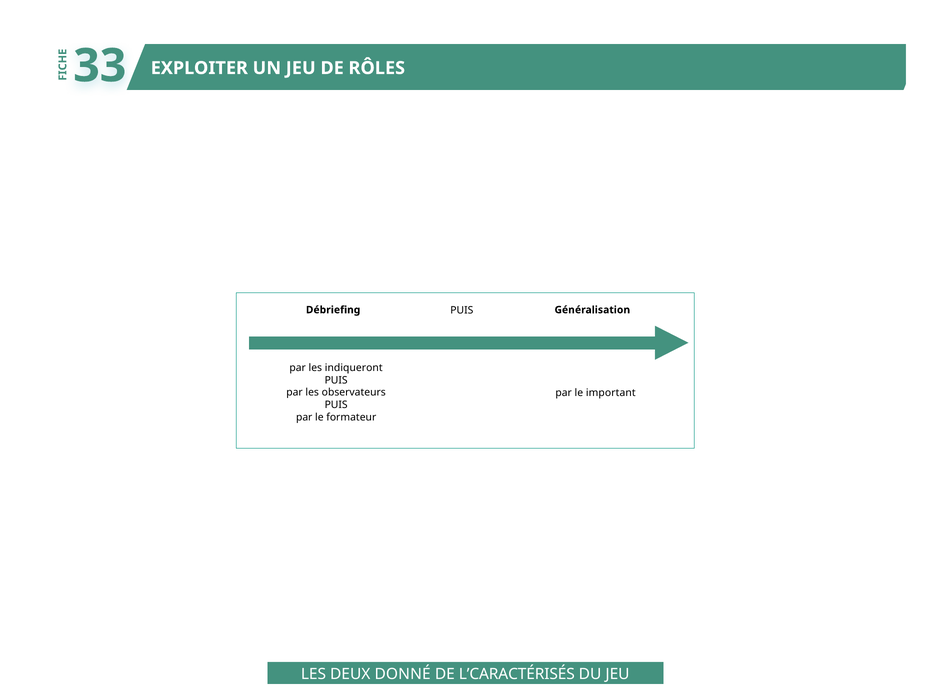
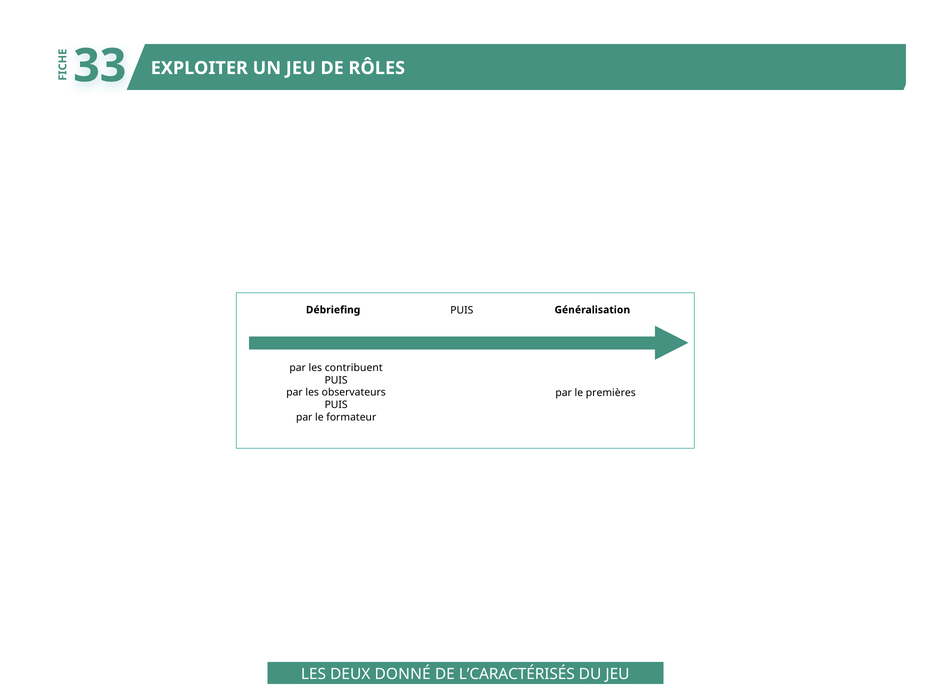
indiqueront: indiqueront -> contribuent
important: important -> premières
